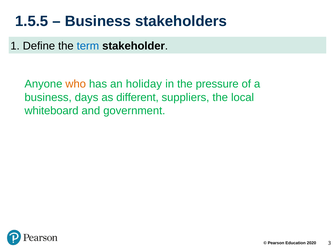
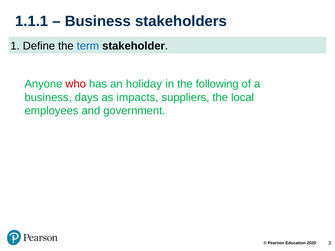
1.5.5: 1.5.5 -> 1.1.1
who colour: orange -> red
pressure: pressure -> following
different: different -> impacts
whiteboard: whiteboard -> employees
